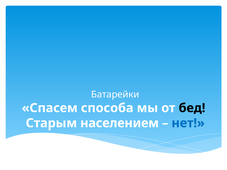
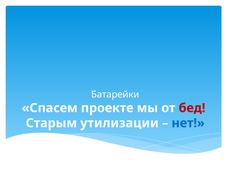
способа: способа -> проекте
бед colour: black -> red
населением: населением -> утилизации
